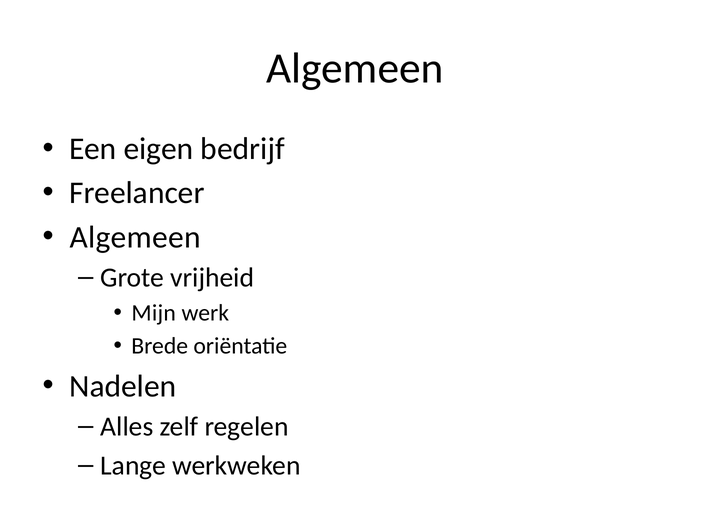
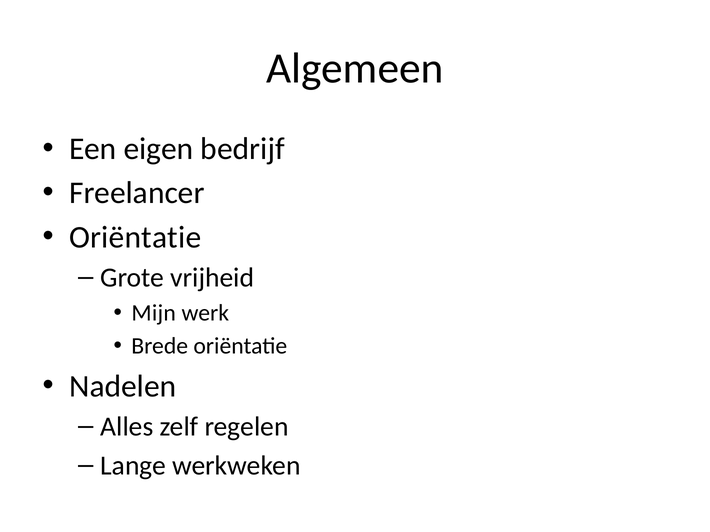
Algemeen at (135, 237): Algemeen -> Oriëntatie
